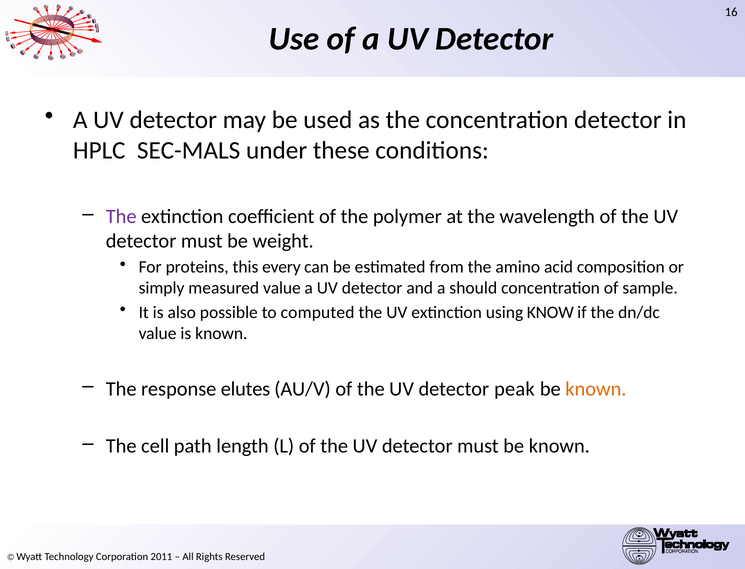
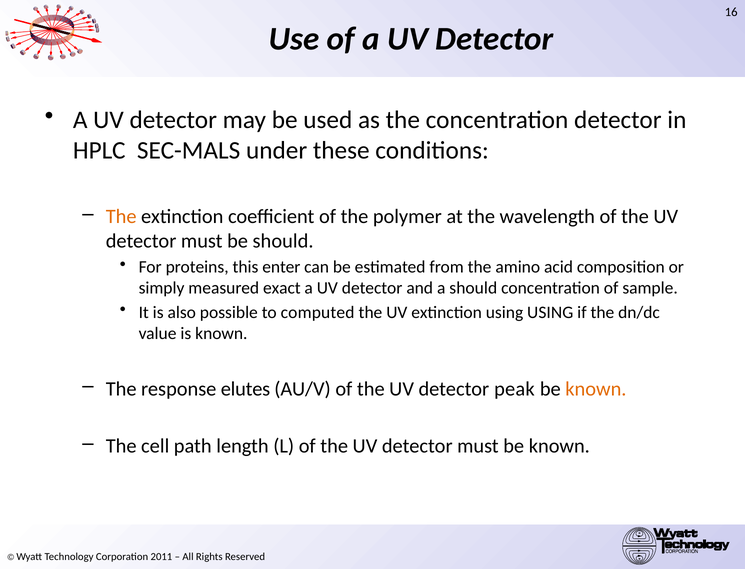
The at (121, 217) colour: purple -> orange
be weight: weight -> should
every: every -> enter
measured value: value -> exact
using KNOW: KNOW -> USING
